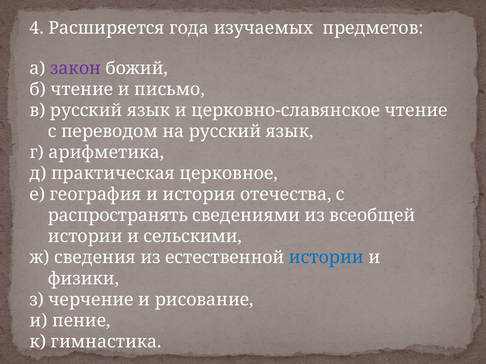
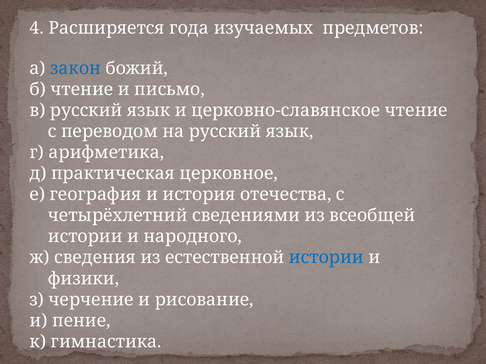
закон colour: purple -> blue
распространять: распространять -> четырёхлетний
сельскими: сельскими -> народного
